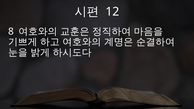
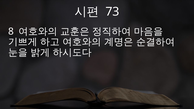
12: 12 -> 73
